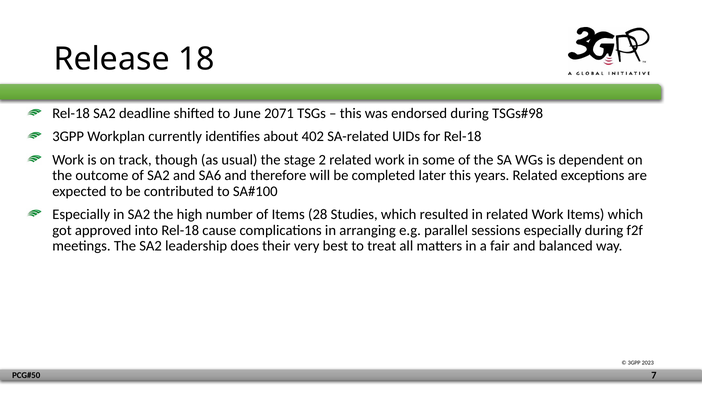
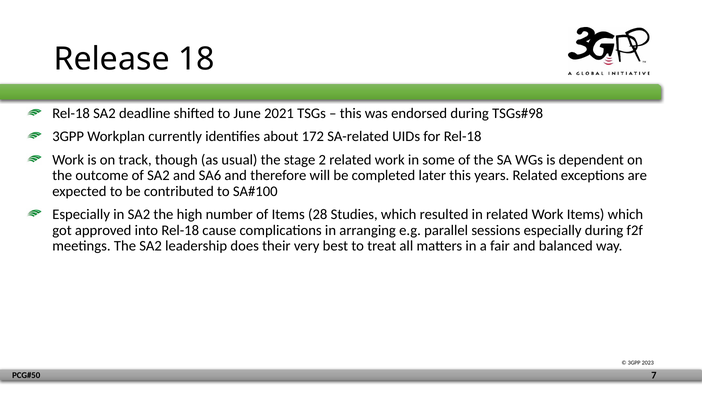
2071: 2071 -> 2021
402: 402 -> 172
